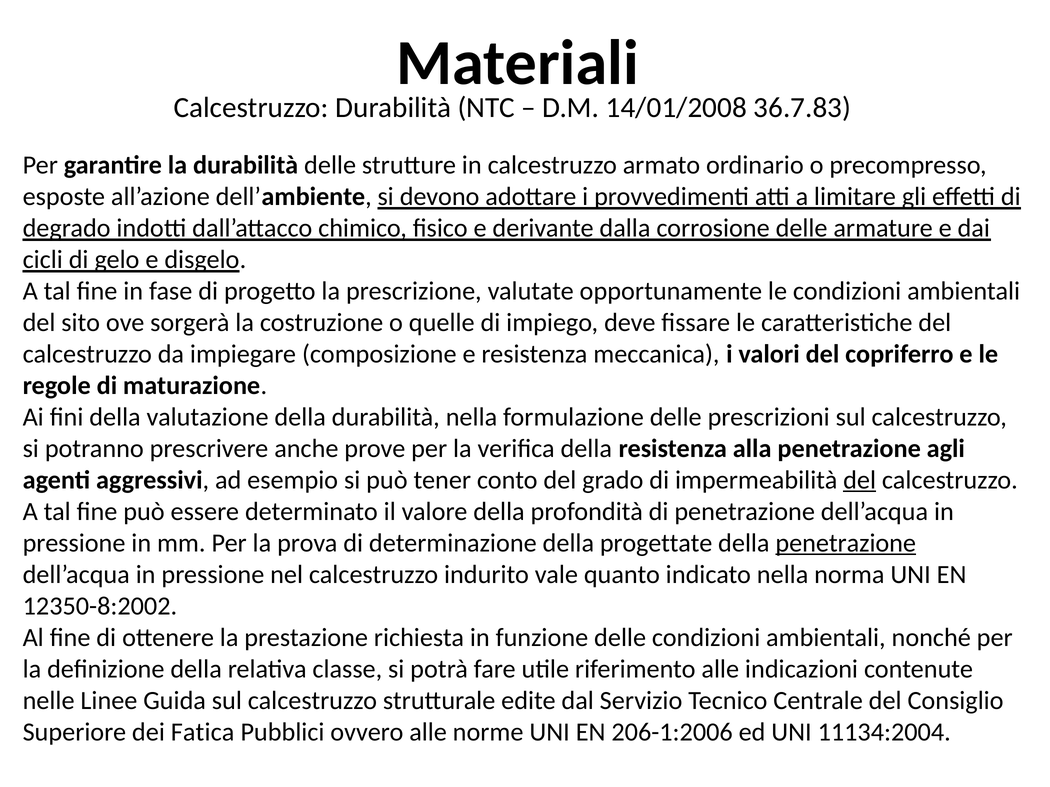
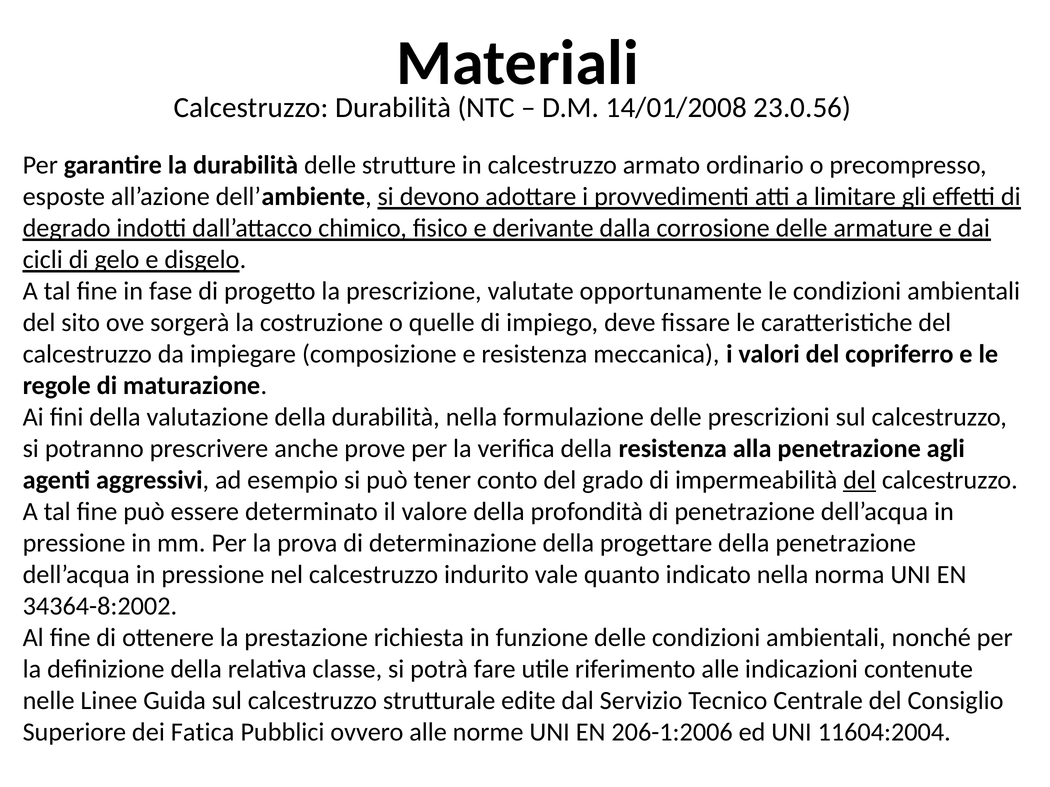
36.7.83: 36.7.83 -> 23.0.56
progettate: progettate -> progettare
penetrazione at (846, 543) underline: present -> none
12350-8:2002: 12350-8:2002 -> 34364-8:2002
11134:2004: 11134:2004 -> 11604:2004
